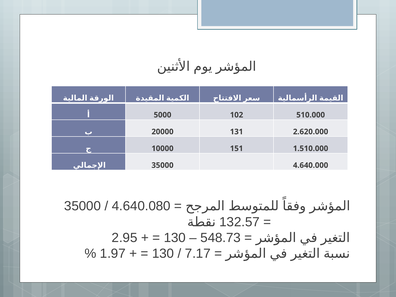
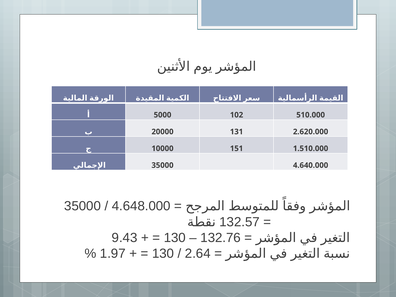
4.640.080: 4.640.080 -> 4.648.000
2.95: 2.95 -> 9.43
548.73: 548.73 -> 132.76
7.17: 7.17 -> 2.64
